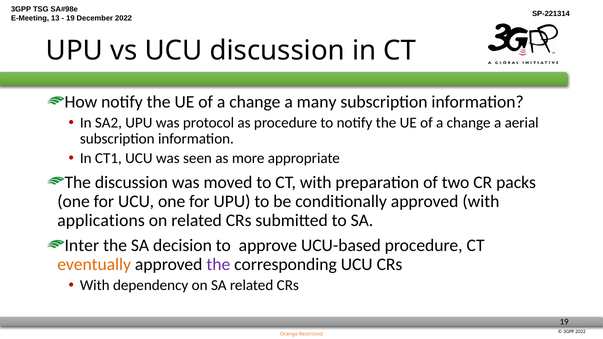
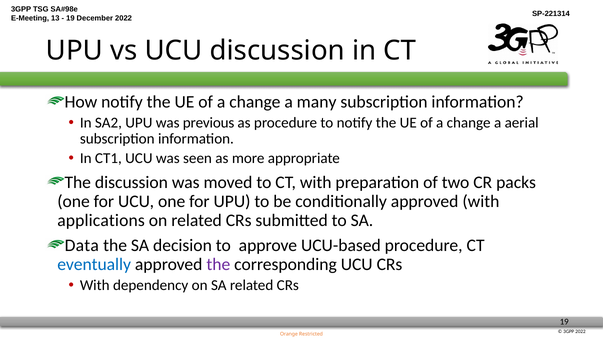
protocol: protocol -> previous
Inter: Inter -> Data
eventually colour: orange -> blue
